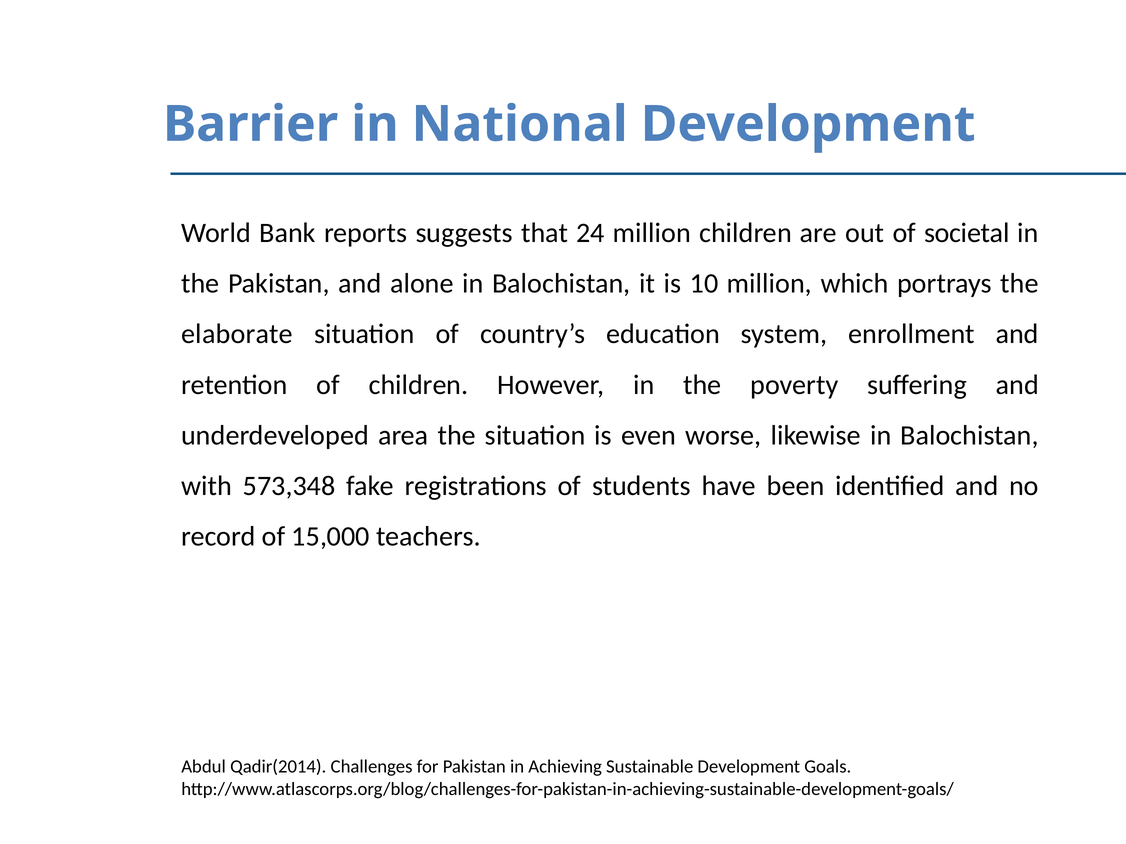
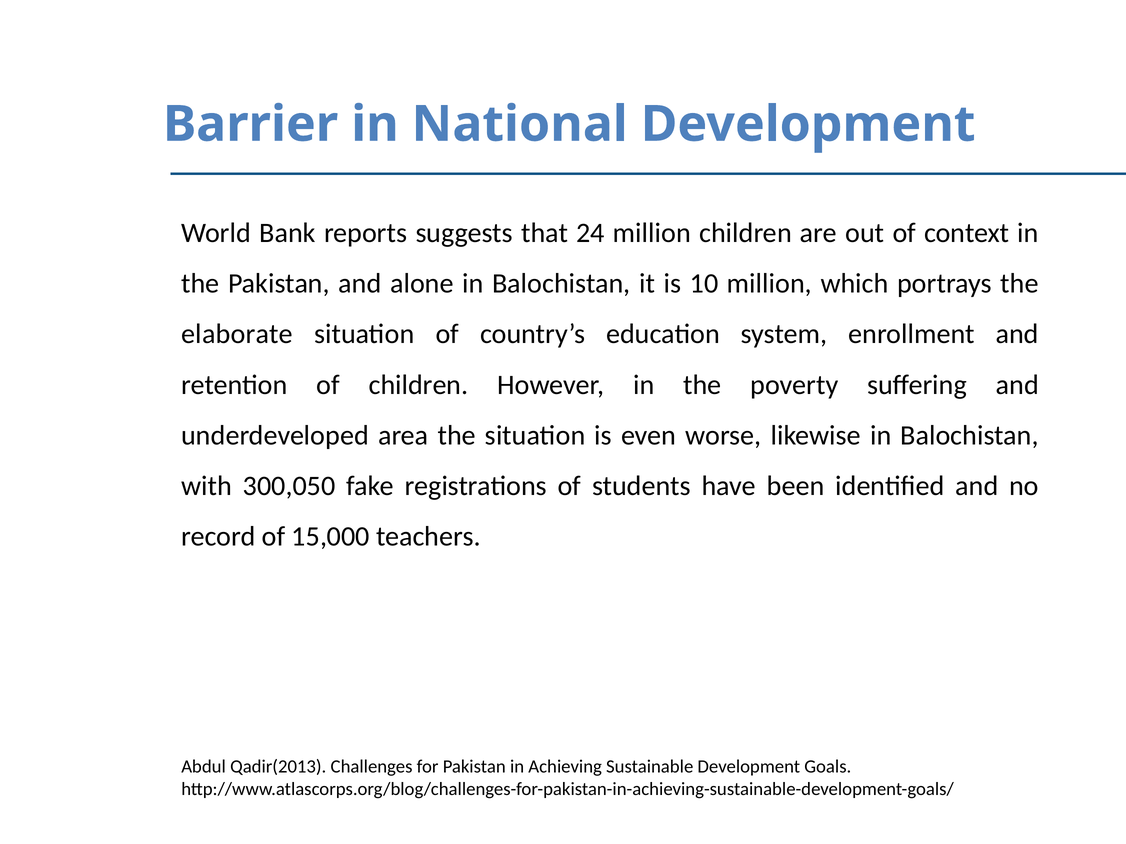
societal: societal -> context
573,348: 573,348 -> 300,050
Qadir(2014: Qadir(2014 -> Qadir(2013
